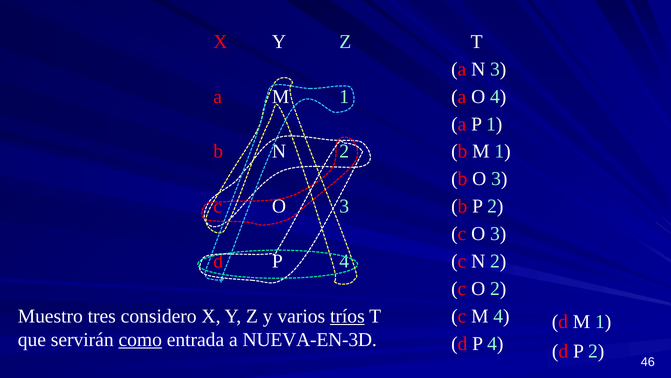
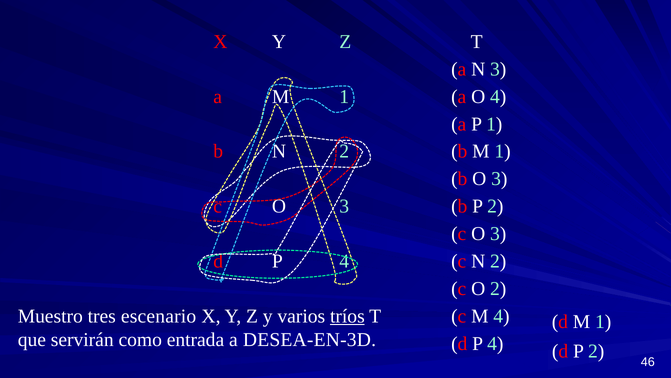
considero: considero -> escenario
como underline: present -> none
NUEVA-EN-3D: NUEVA-EN-3D -> DESEA-EN-3D
